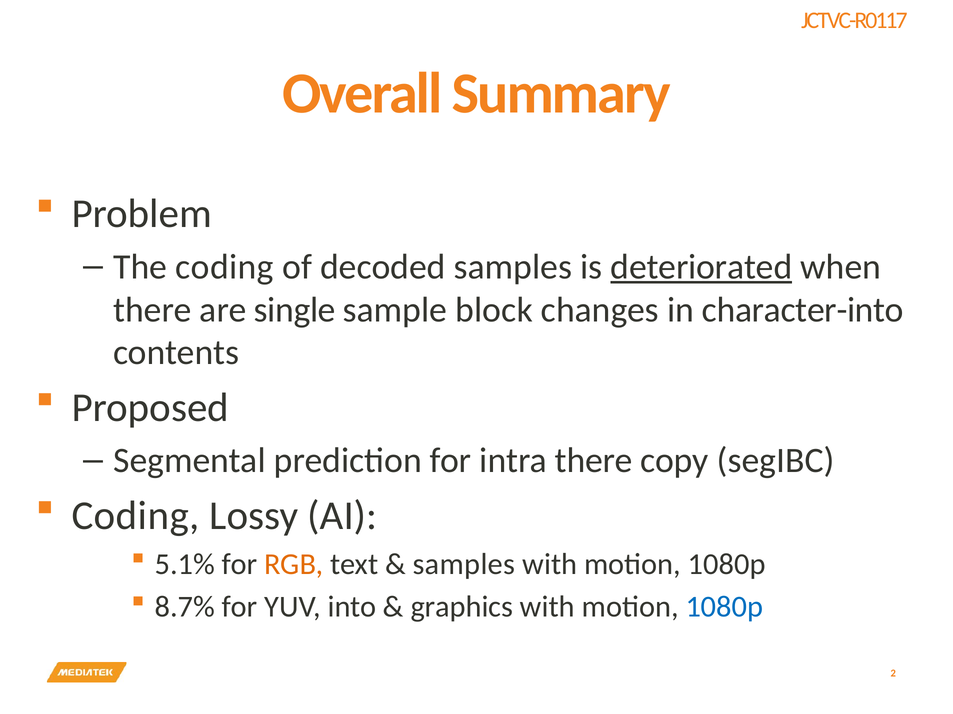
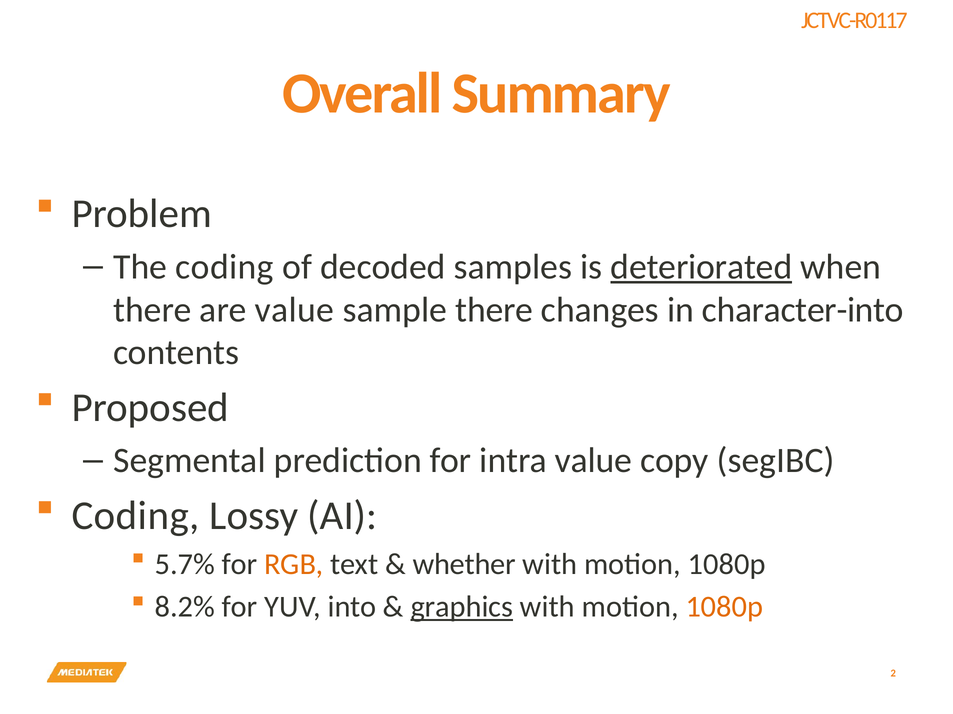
are single: single -> value
sample block: block -> there
intra there: there -> value
5.1%: 5.1% -> 5.7%
samples at (464, 565): samples -> whether
8.7%: 8.7% -> 8.2%
graphics underline: none -> present
1080p at (724, 607) colour: blue -> orange
